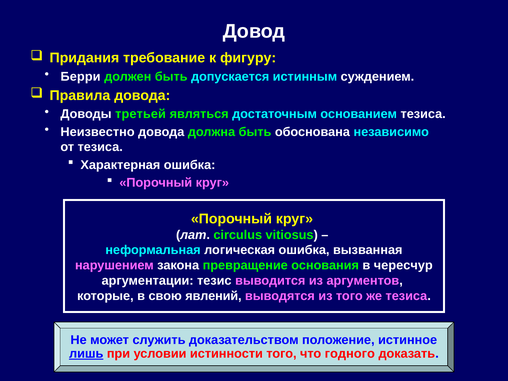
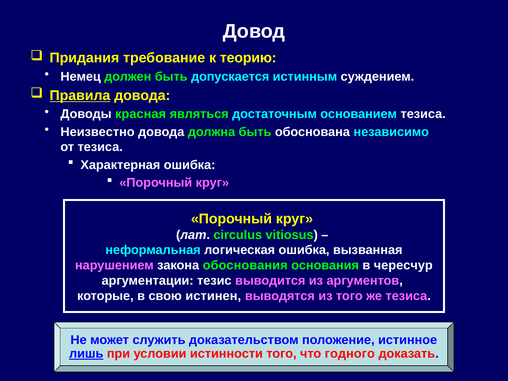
фигуру: фигуру -> теорию
Берри: Берри -> Немец
Правила underline: none -> present
третьей: третьей -> красная
превращение: превращение -> обоснования
явлений: явлений -> истинен
